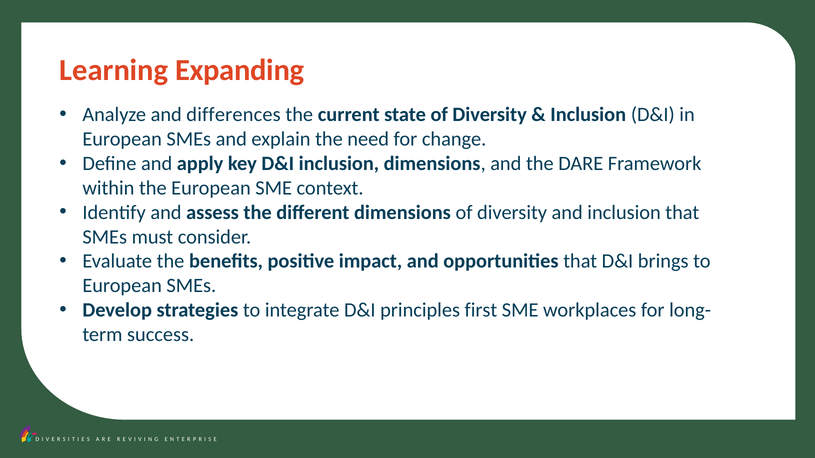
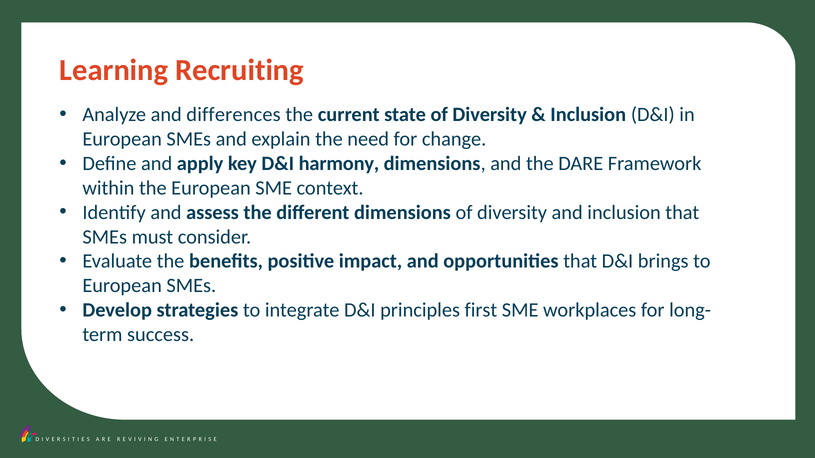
Expanding: Expanding -> Recruiting
D&I inclusion: inclusion -> harmony
